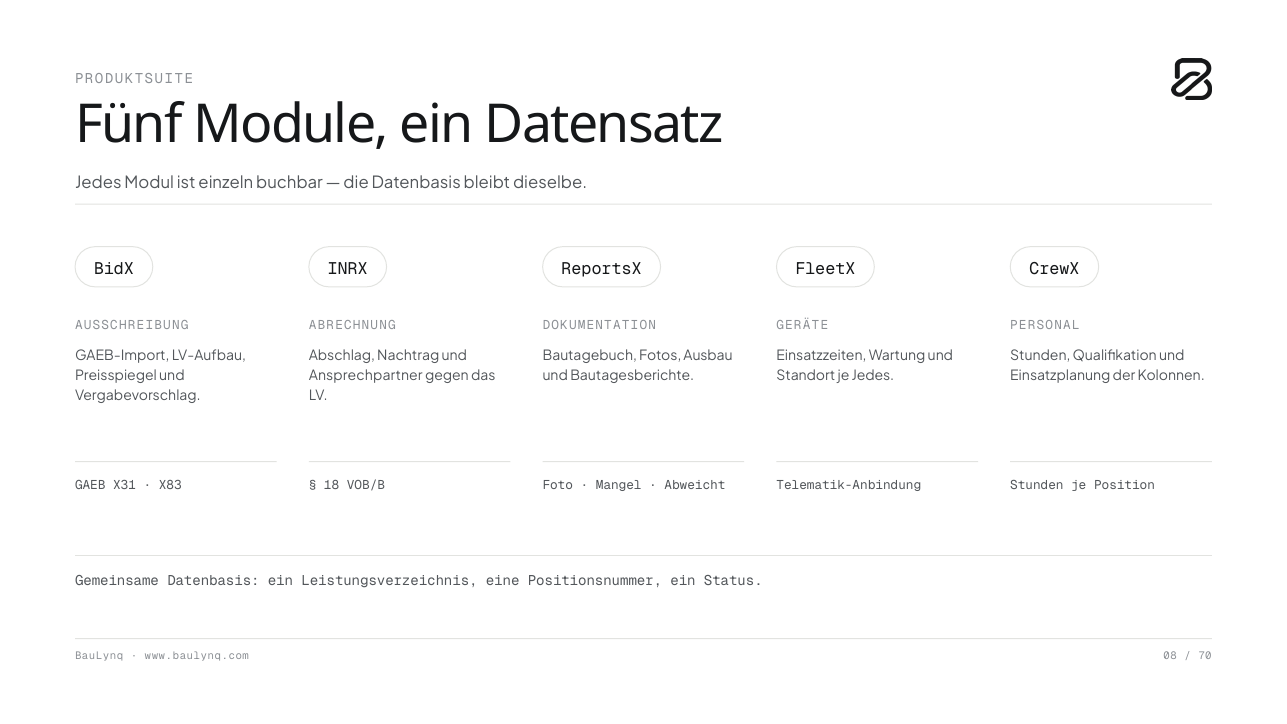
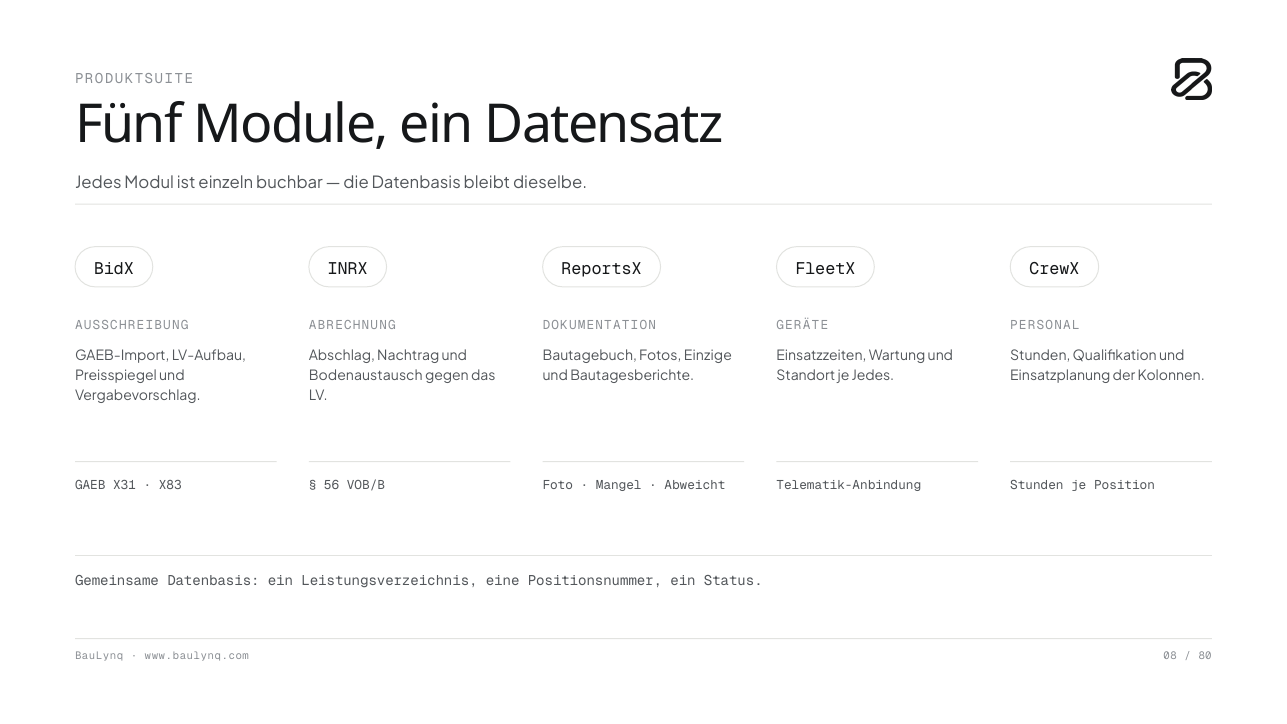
Ausbau: Ausbau -> Einzige
Ansprechpartner: Ansprechpartner -> Bodenaustausch
18: 18 -> 56
70: 70 -> 80
